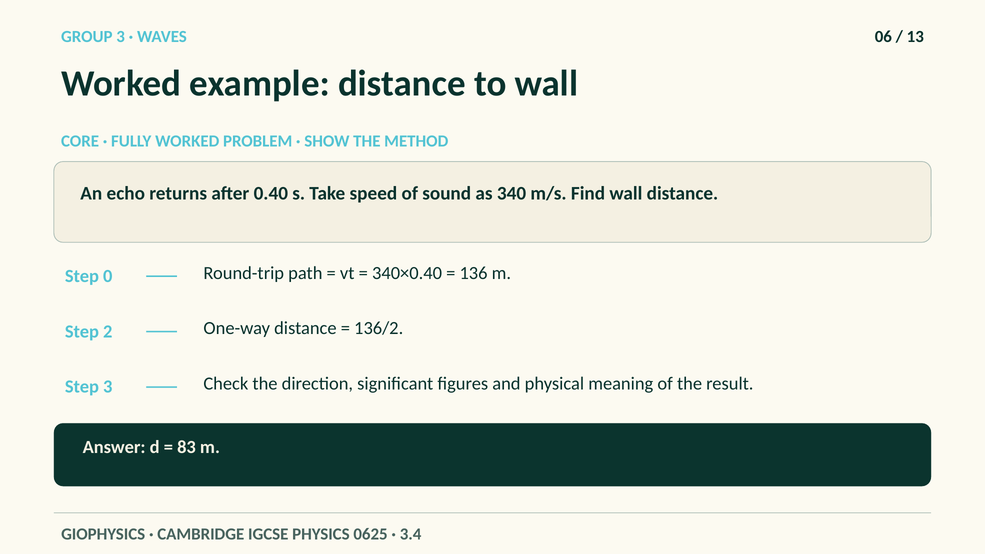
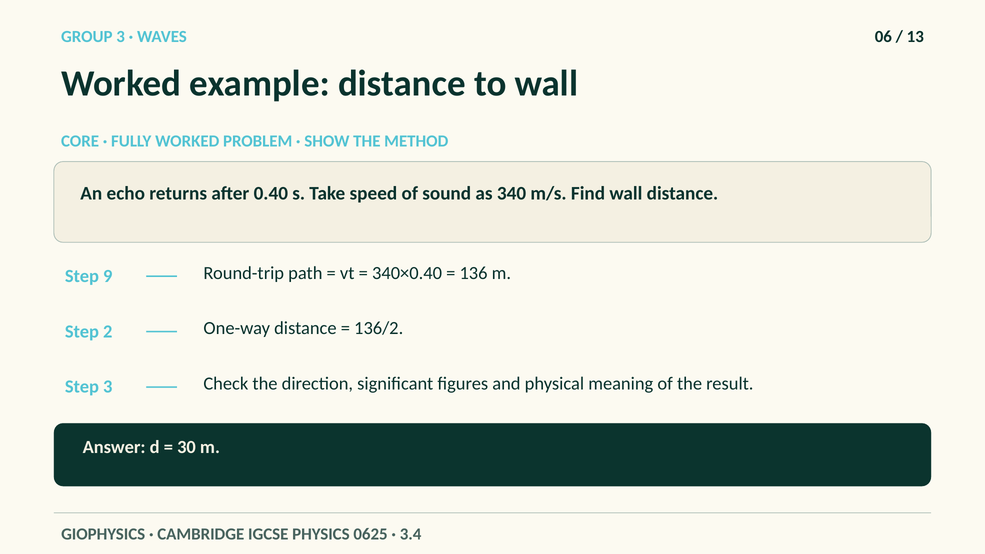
0: 0 -> 9
83: 83 -> 30
